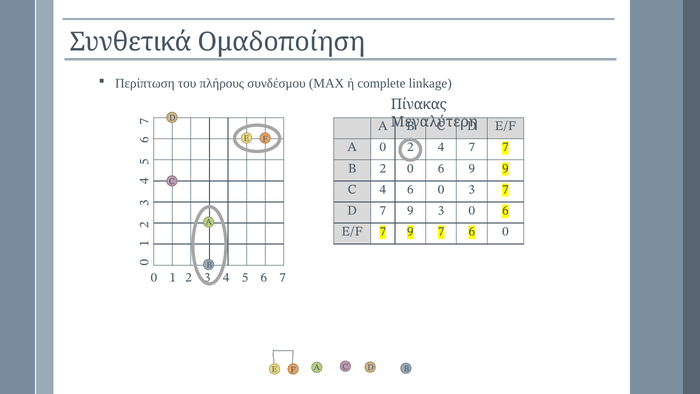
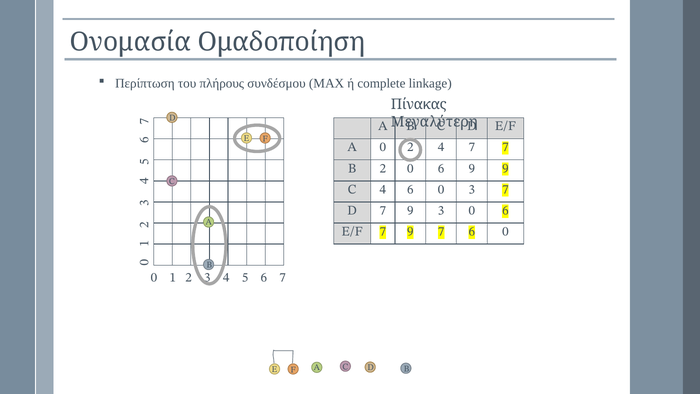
Συνθετικά: Συνθετικά -> Ονομασία
